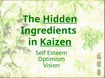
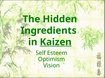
Hidden underline: present -> none
